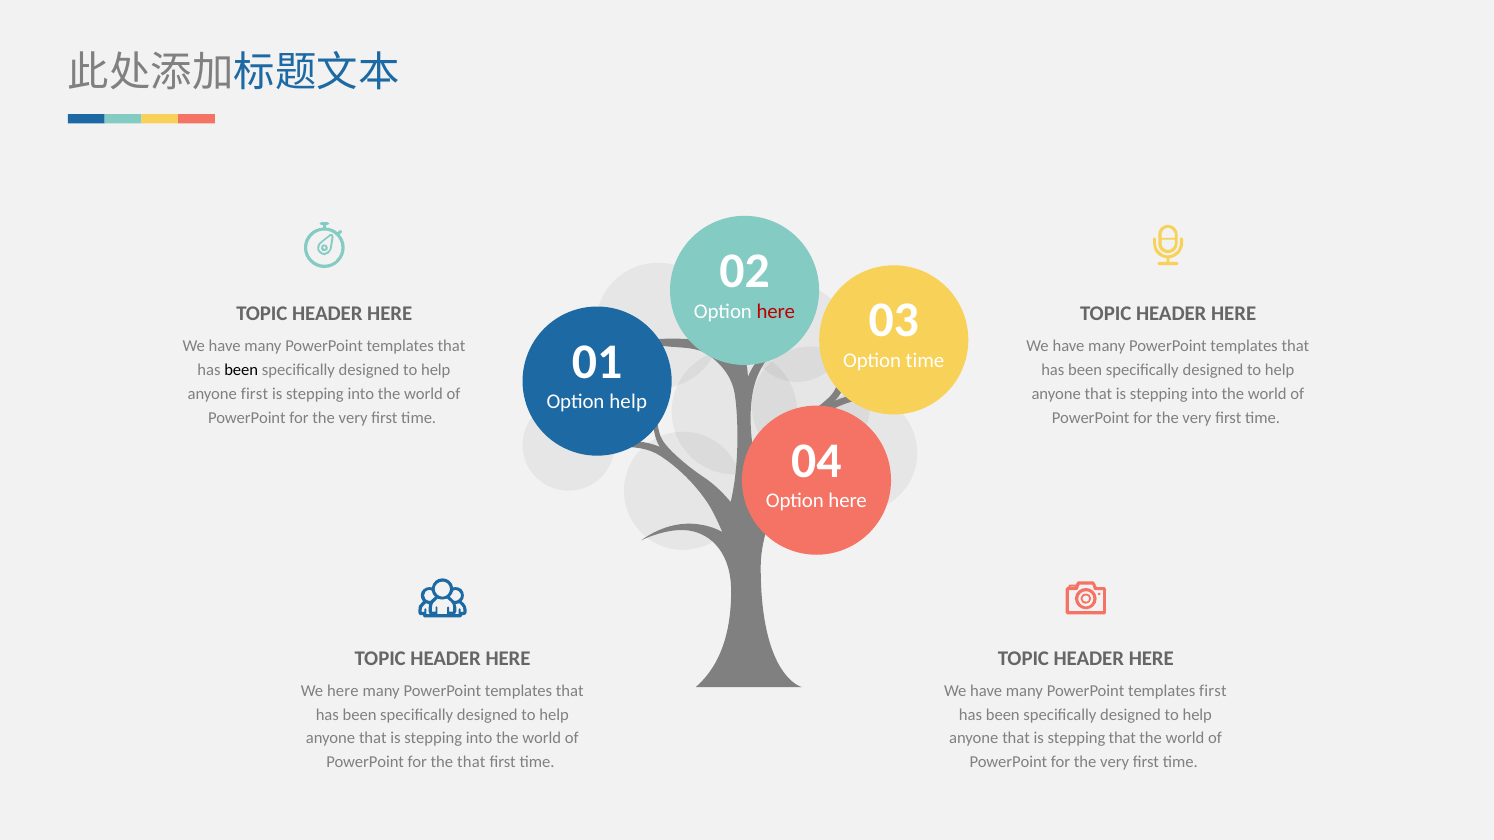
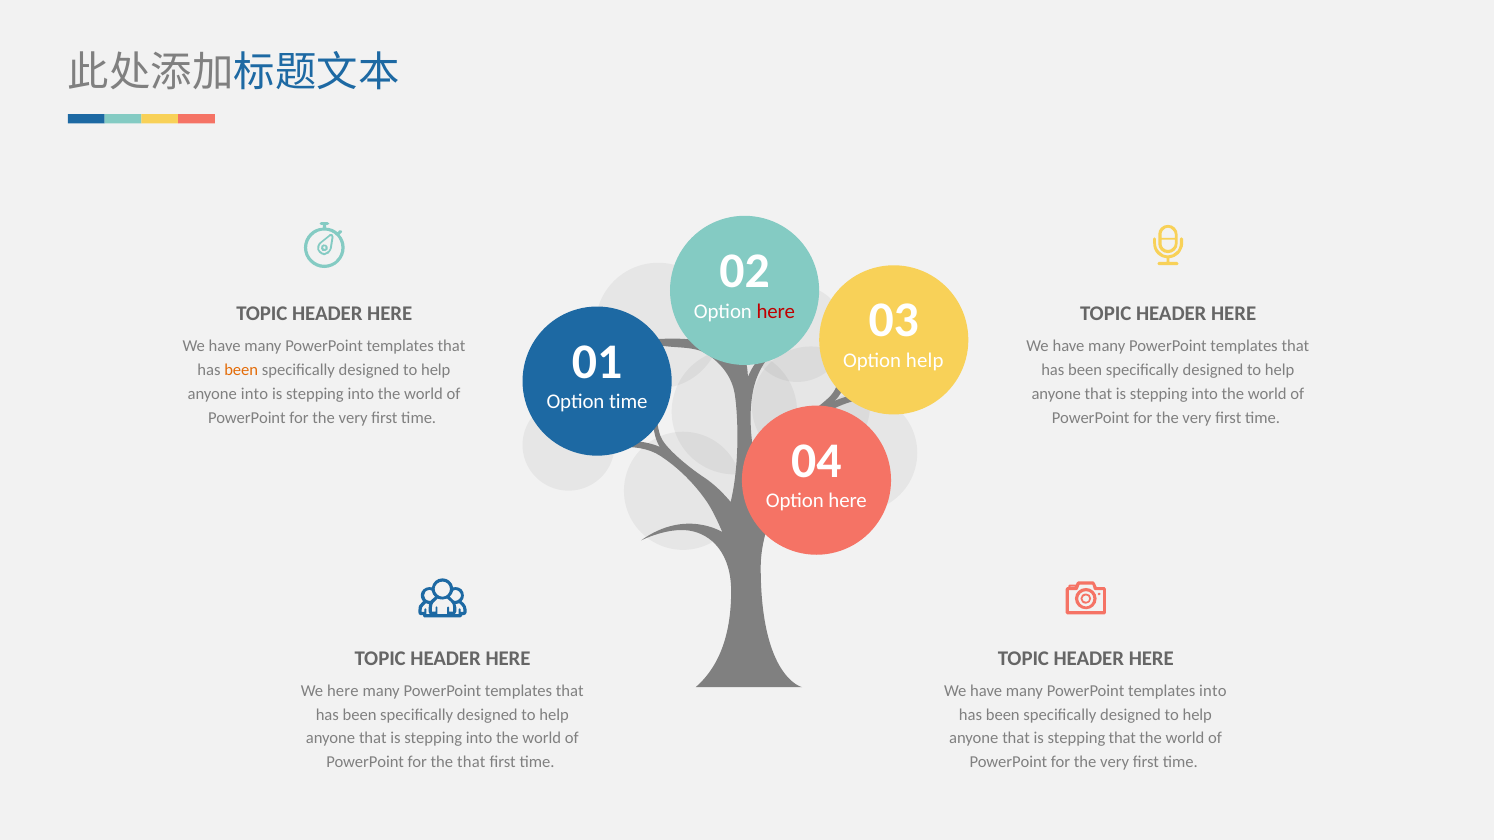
Option time: time -> help
been at (241, 370) colour: black -> orange
anyone first: first -> into
Option help: help -> time
templates first: first -> into
